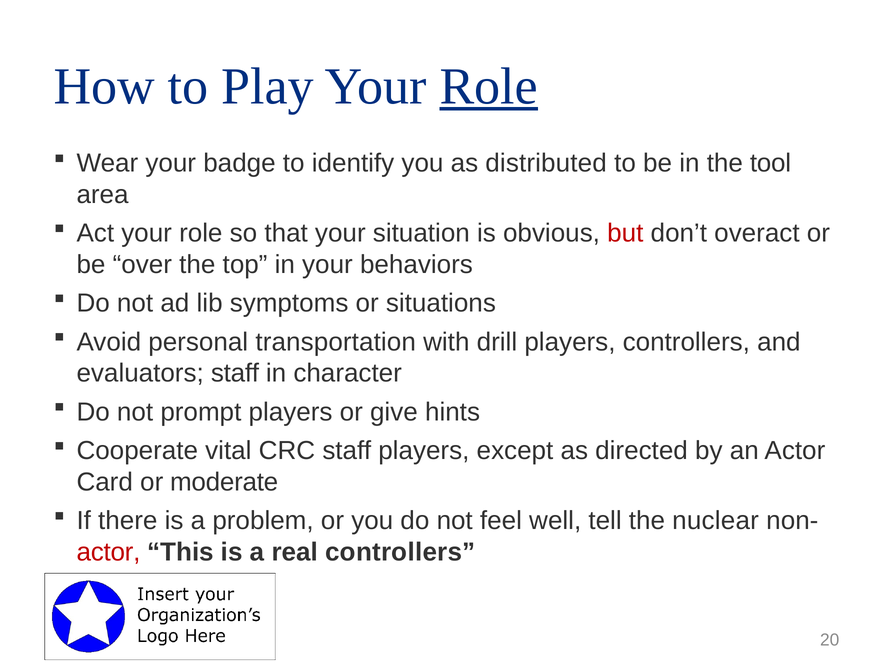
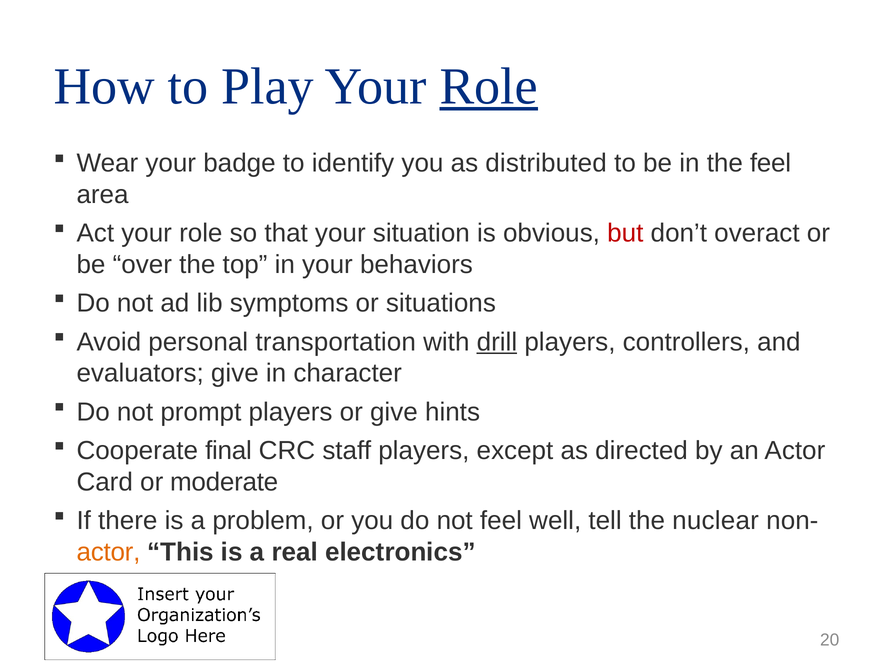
the tool: tool -> feel
drill underline: none -> present
evaluators staff: staff -> give
vital: vital -> final
actor at (108, 552) colour: red -> orange
real controllers: controllers -> electronics
